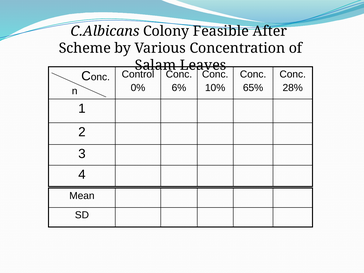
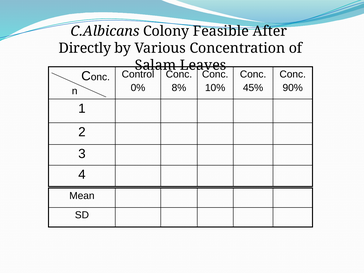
Scheme: Scheme -> Directly
6%: 6% -> 8%
65%: 65% -> 45%
28%: 28% -> 90%
